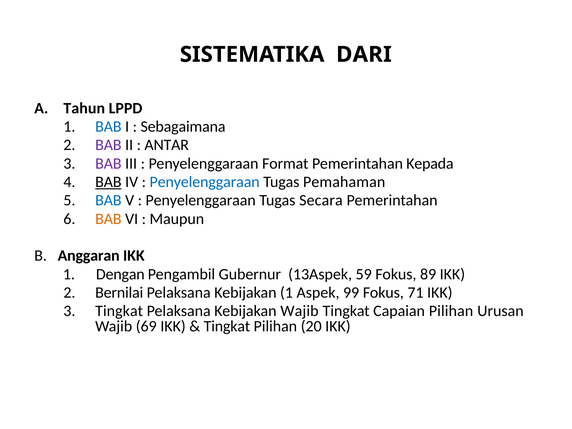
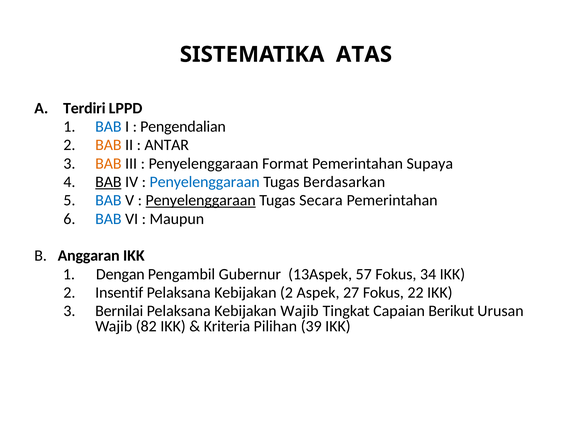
DARI: DARI -> ATAS
Tahun: Tahun -> Terdiri
Sebagaimana: Sebagaimana -> Pengendalian
BAB at (108, 145) colour: purple -> orange
BAB at (108, 163) colour: purple -> orange
Kepada: Kepada -> Supaya
Pemahaman: Pemahaman -> Berdasarkan
Penyelenggaraan at (201, 200) underline: none -> present
BAB at (108, 219) colour: orange -> blue
59: 59 -> 57
89: 89 -> 34
Bernilai: Bernilai -> Insentif
Kebijakan 1: 1 -> 2
99: 99 -> 27
71: 71 -> 22
Tingkat at (119, 311): Tingkat -> Bernilai
Capaian Pilihan: Pilihan -> Berikut
69: 69 -> 82
Tingkat at (227, 326): Tingkat -> Kriteria
20: 20 -> 39
